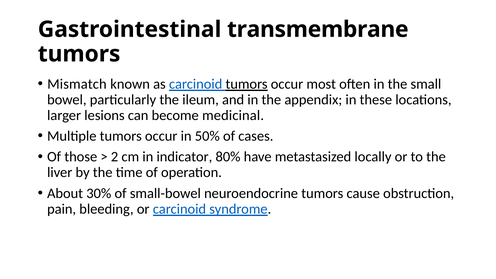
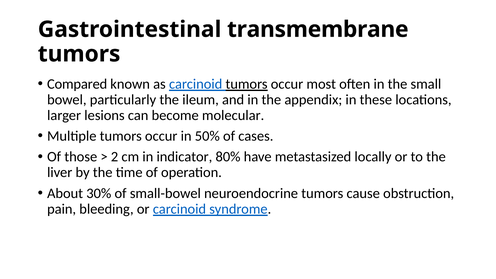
Mismatch: Mismatch -> Compared
medicinal: medicinal -> molecular
